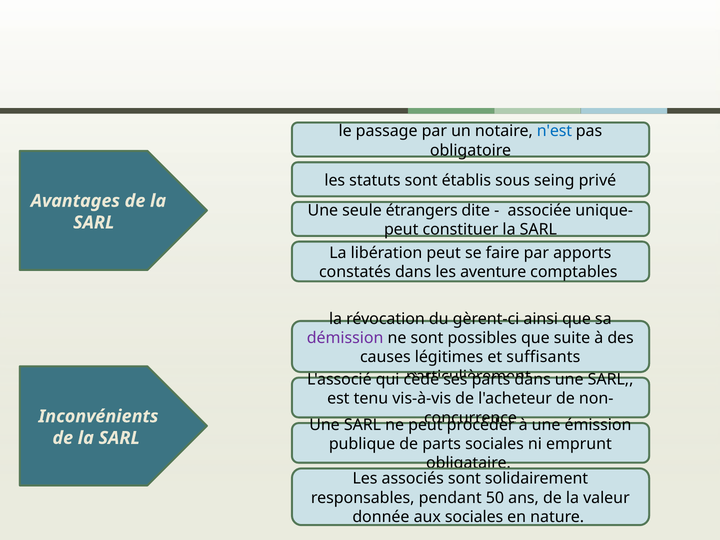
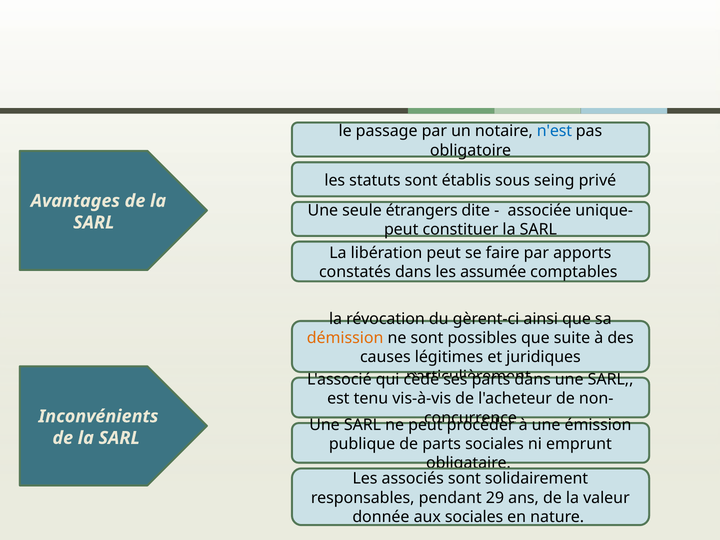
aventure: aventure -> assumée
démission colour: purple -> orange
suffisants: suffisants -> juridiques
50: 50 -> 29
